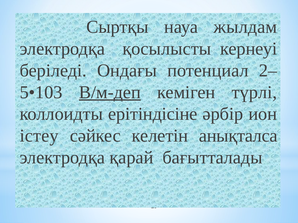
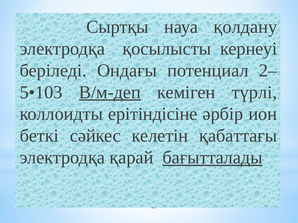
жылдам: жылдам -> қолдану
істеу: істеу -> беткі
анықталса: анықталса -> қабаттағы
бағытталады underline: none -> present
